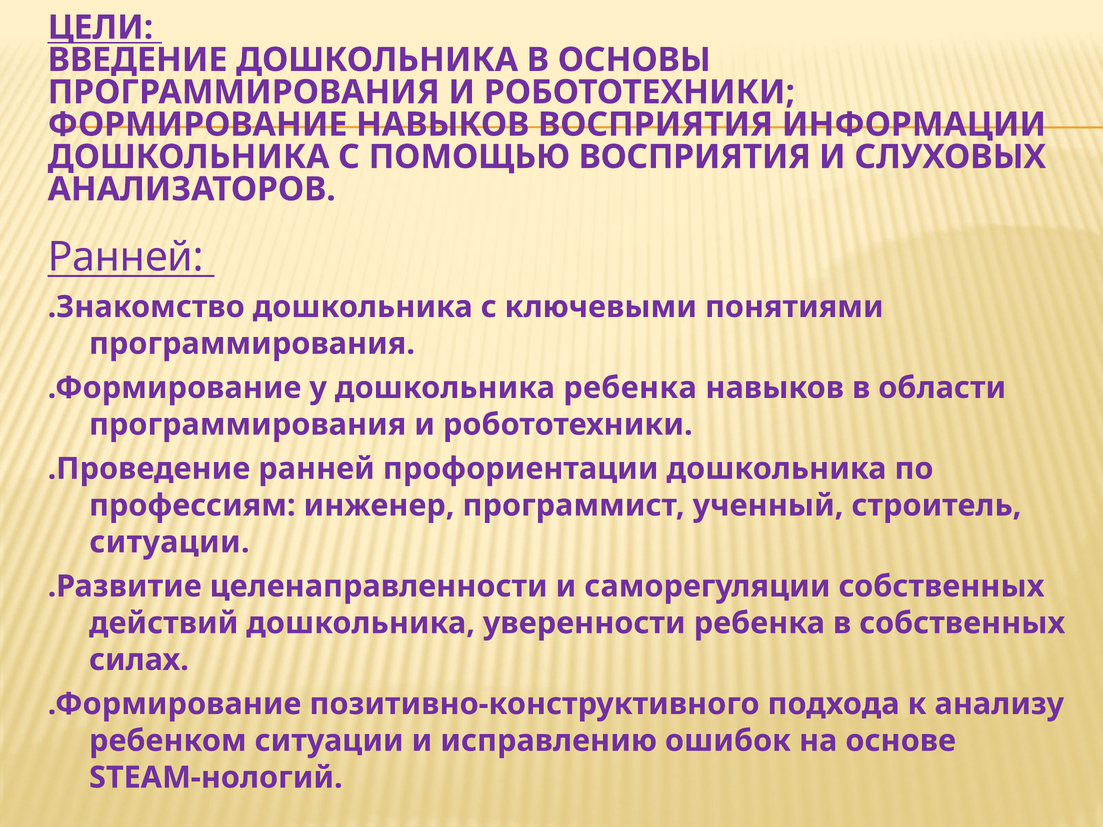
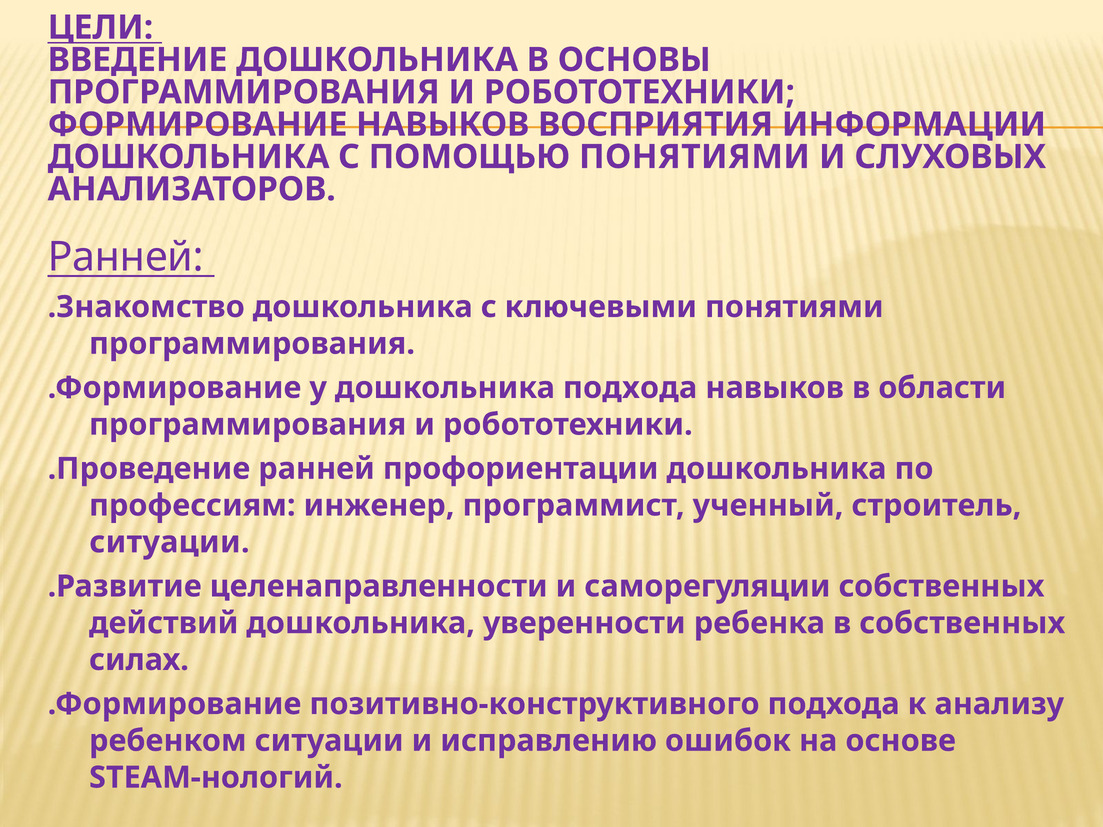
ПОМОЩЬЮ ВОСПРИЯТИЯ: ВОСПРИЯТИЯ -> ПОНЯТИЯМИ
дошкольника ребенка: ребенка -> подхода
